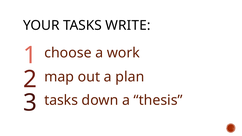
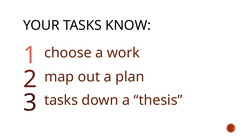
WRITE: WRITE -> KNOW
